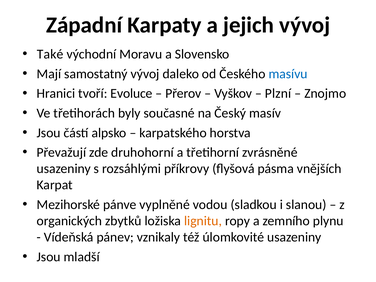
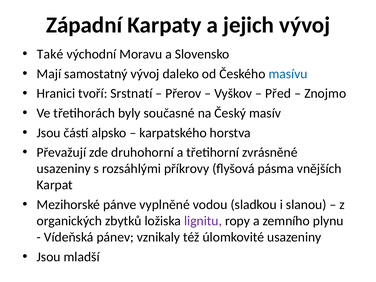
Evoluce: Evoluce -> Srstnatí
Plzní: Plzní -> Před
lignitu colour: orange -> purple
